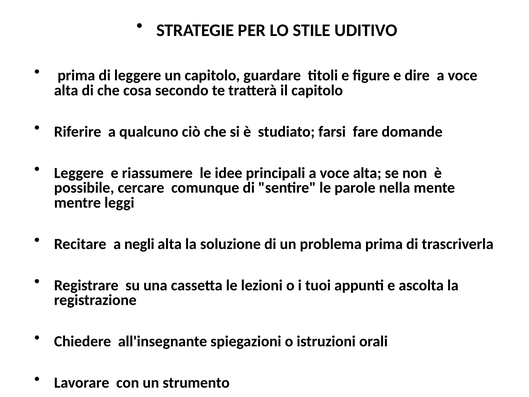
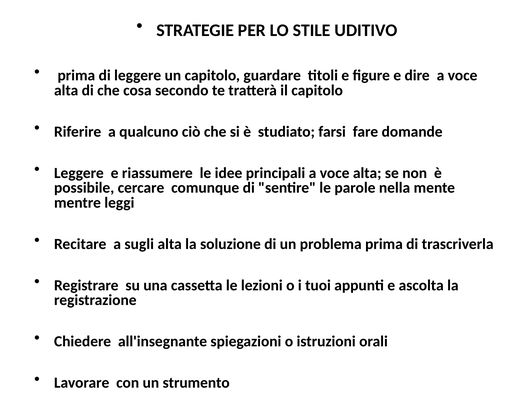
negli: negli -> sugli
